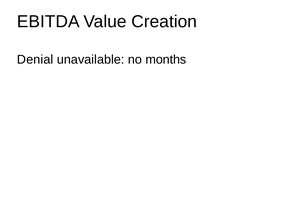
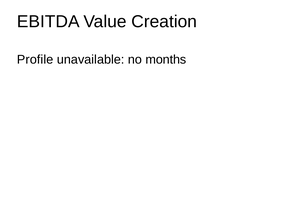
Denial: Denial -> Profile
